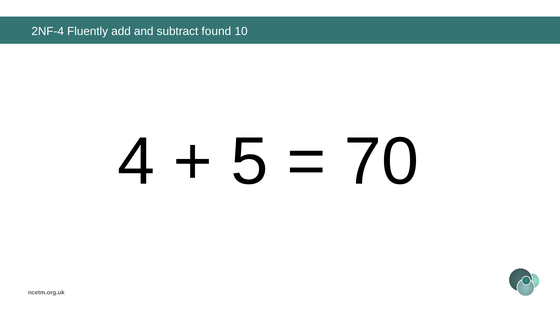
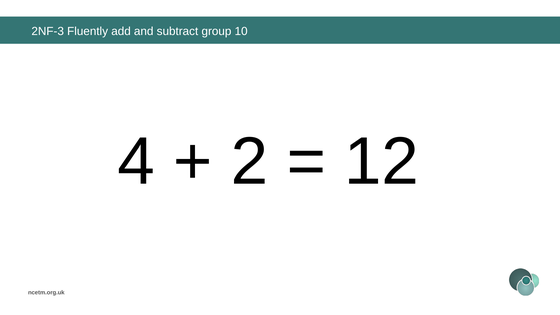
2NF-4: 2NF-4 -> 2NF-3
found: found -> group
5: 5 -> 2
70: 70 -> 12
